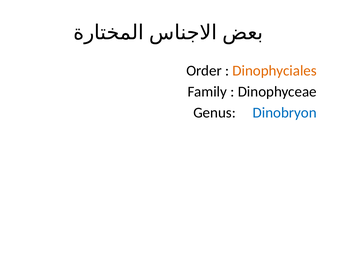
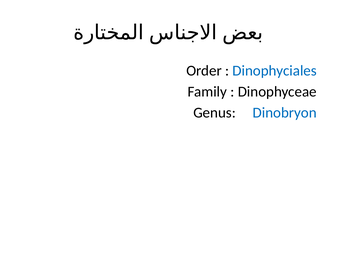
Dinophyciales colour: orange -> blue
